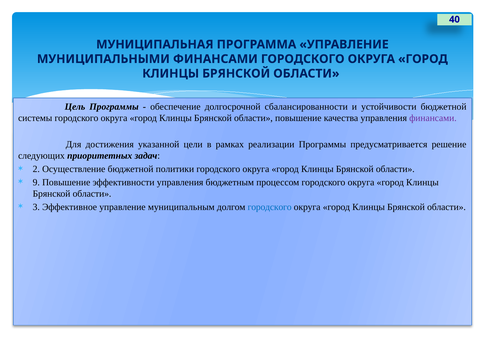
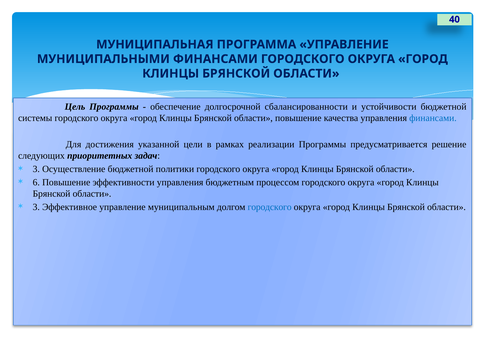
финансами at (433, 118) colour: purple -> blue
2 at (36, 169): 2 -> 3
9: 9 -> 6
